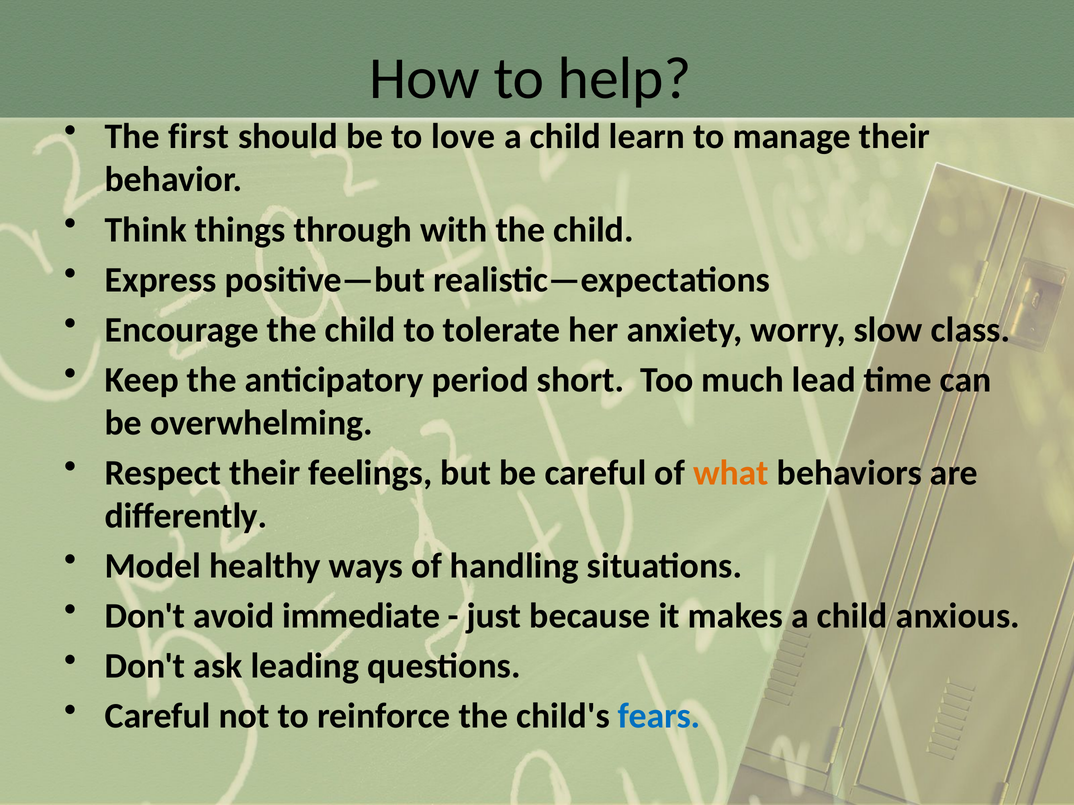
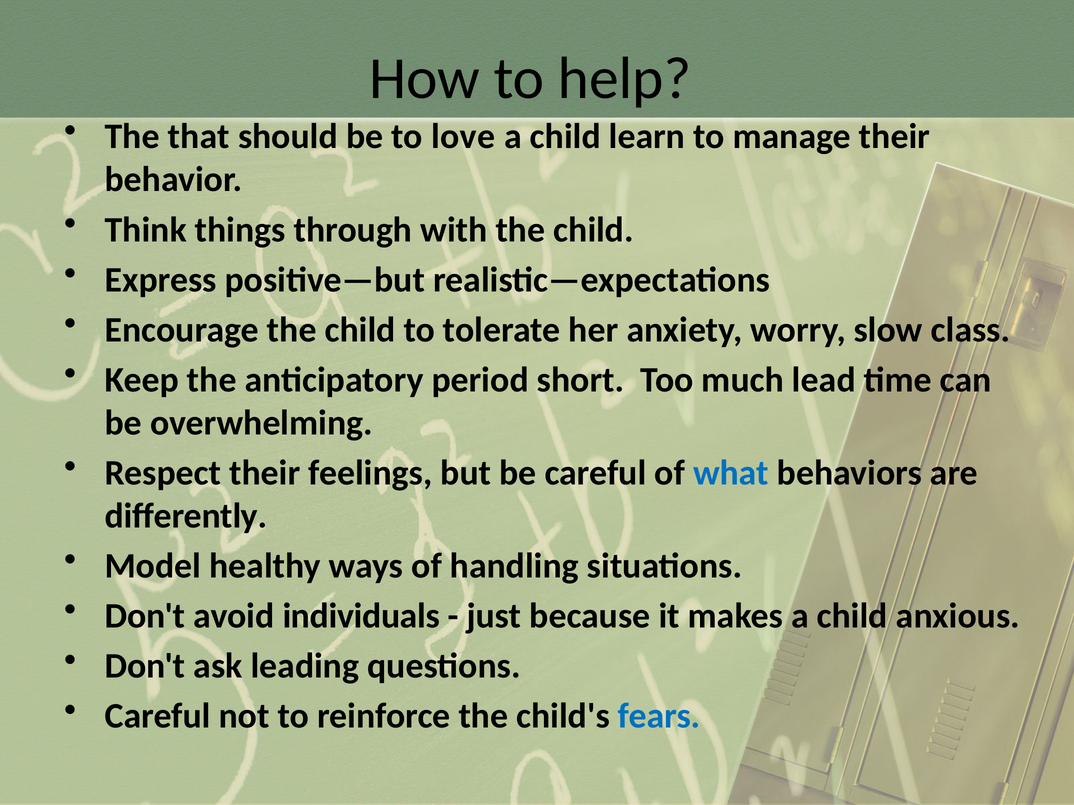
first: first -> that
what colour: orange -> blue
immediate: immediate -> individuals
